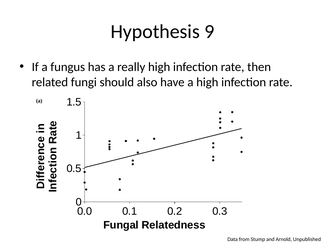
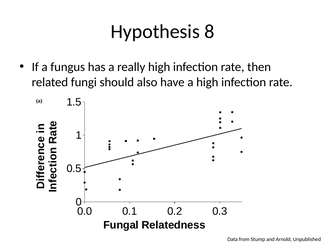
9: 9 -> 8
